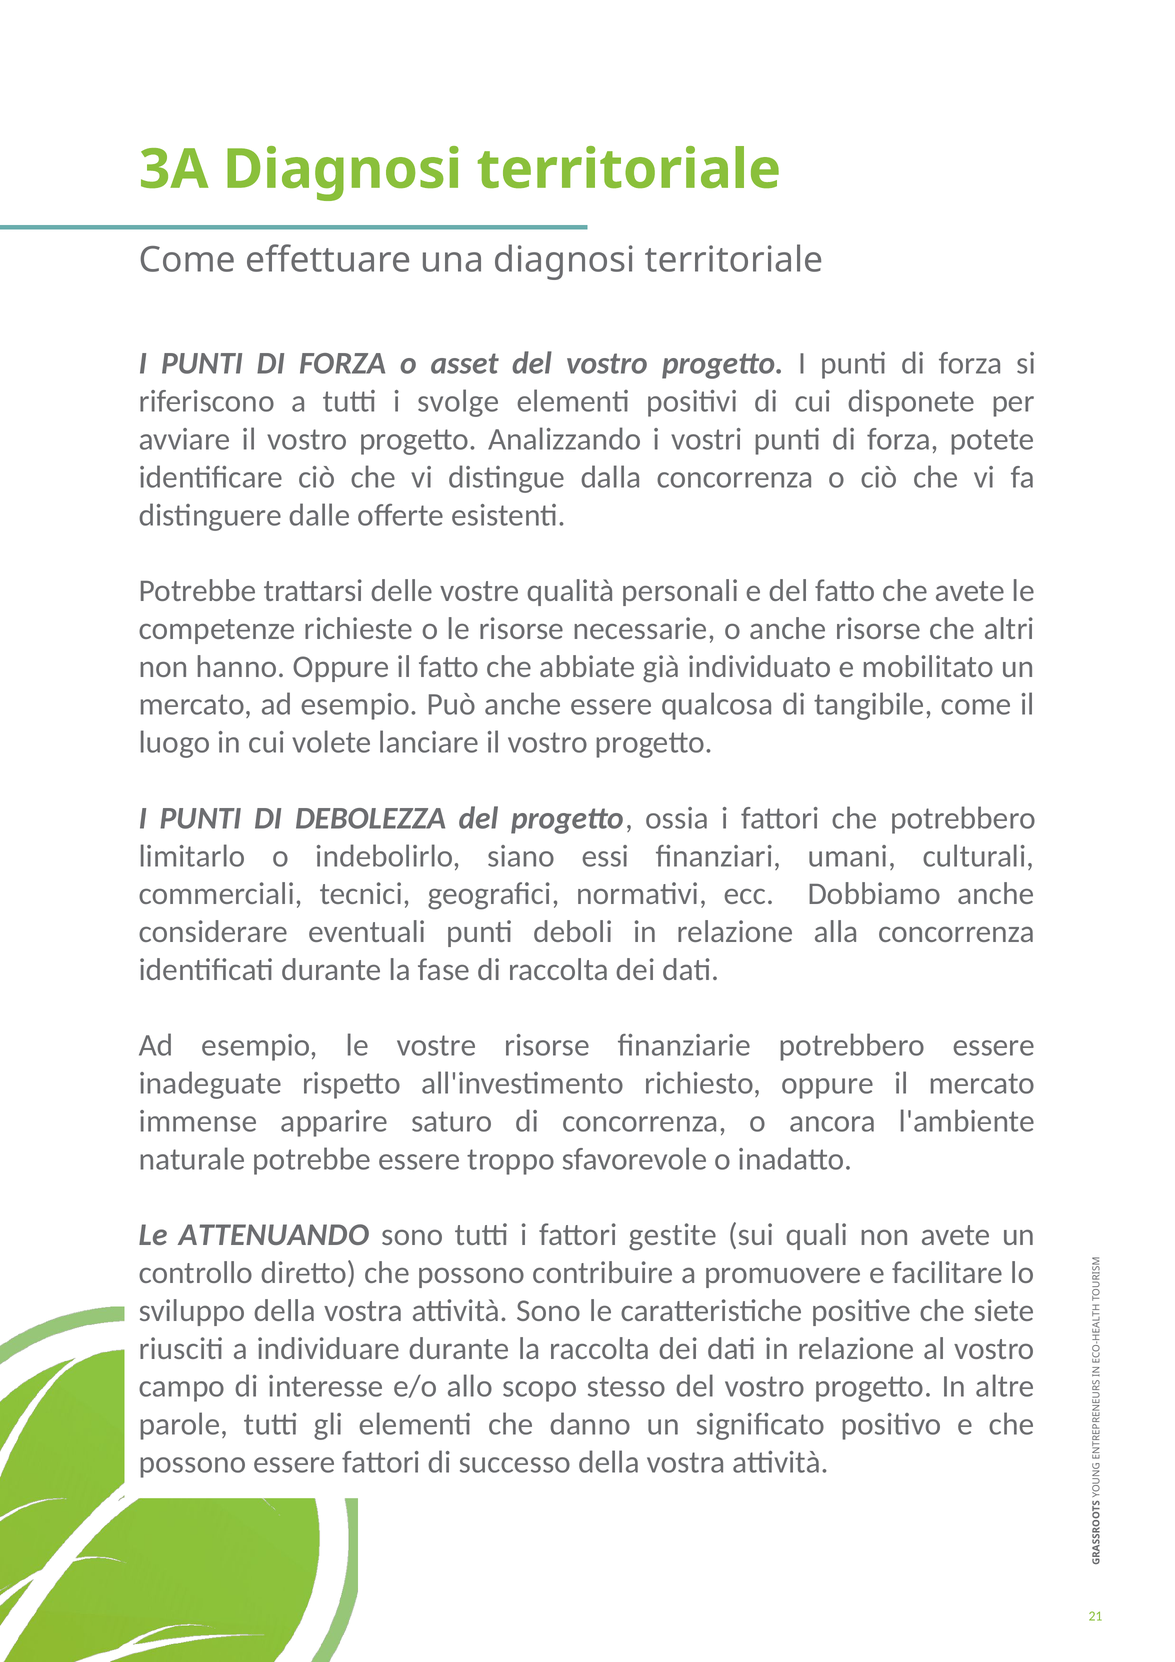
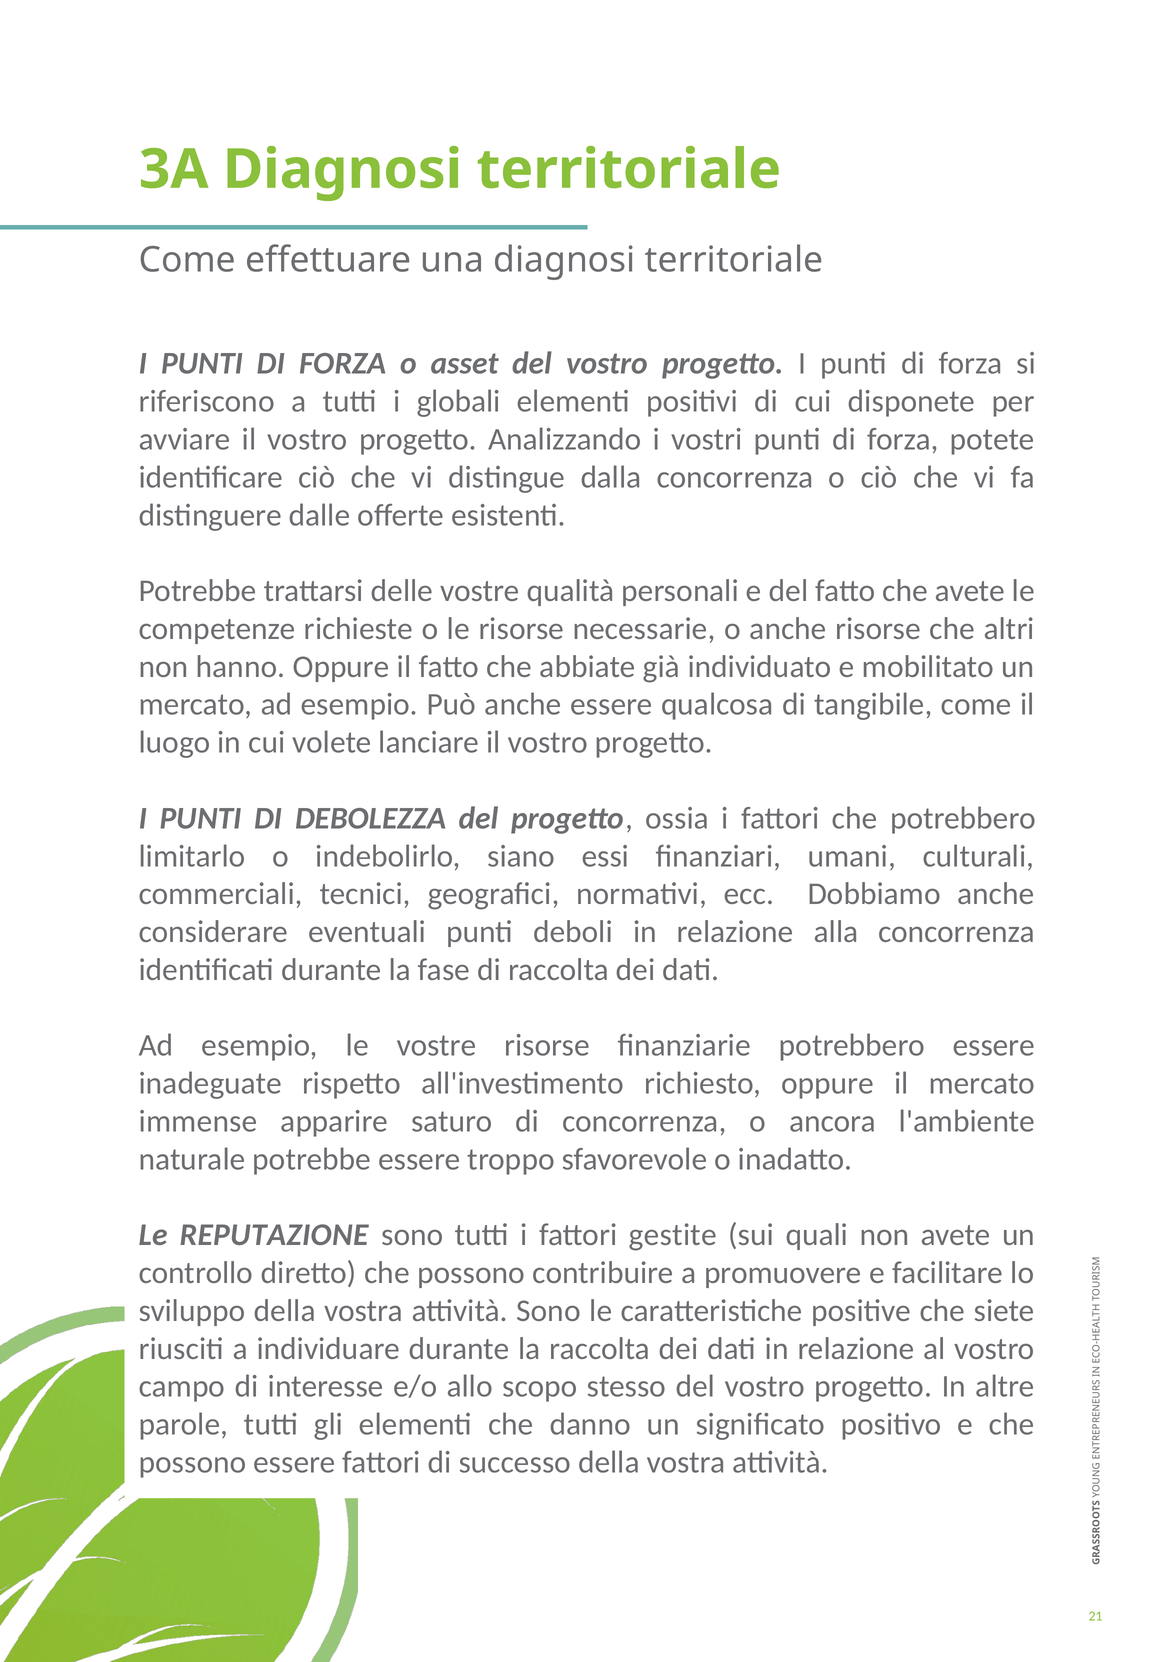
svolge: svolge -> globali
ATTENUANDO: ATTENUANDO -> REPUTAZIONE
